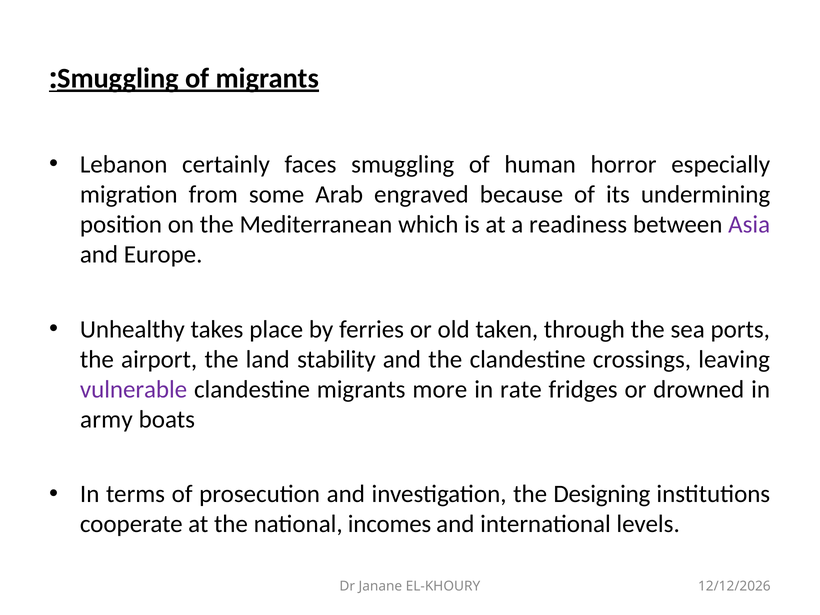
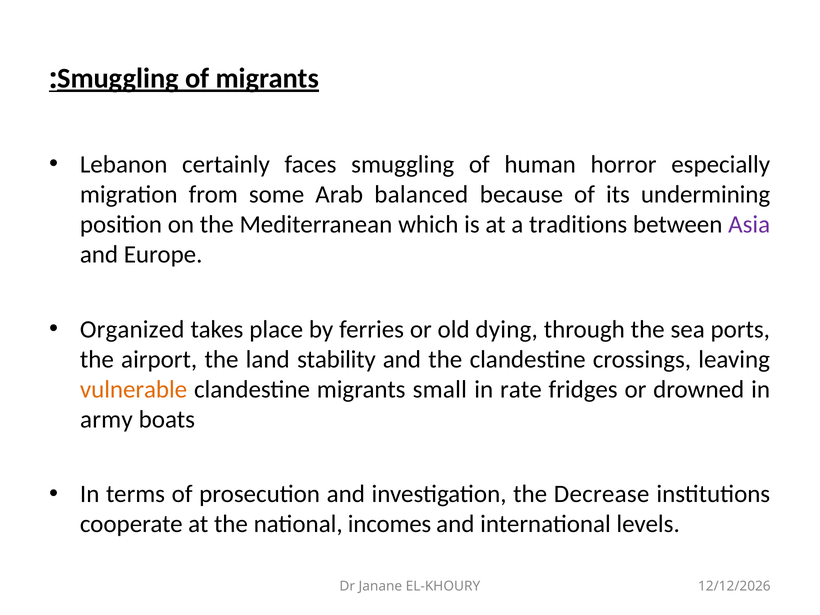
engraved: engraved -> balanced
readiness: readiness -> traditions
Unhealthy: Unhealthy -> Organized
taken: taken -> dying
vulnerable colour: purple -> orange
more: more -> small
Designing: Designing -> Decrease
